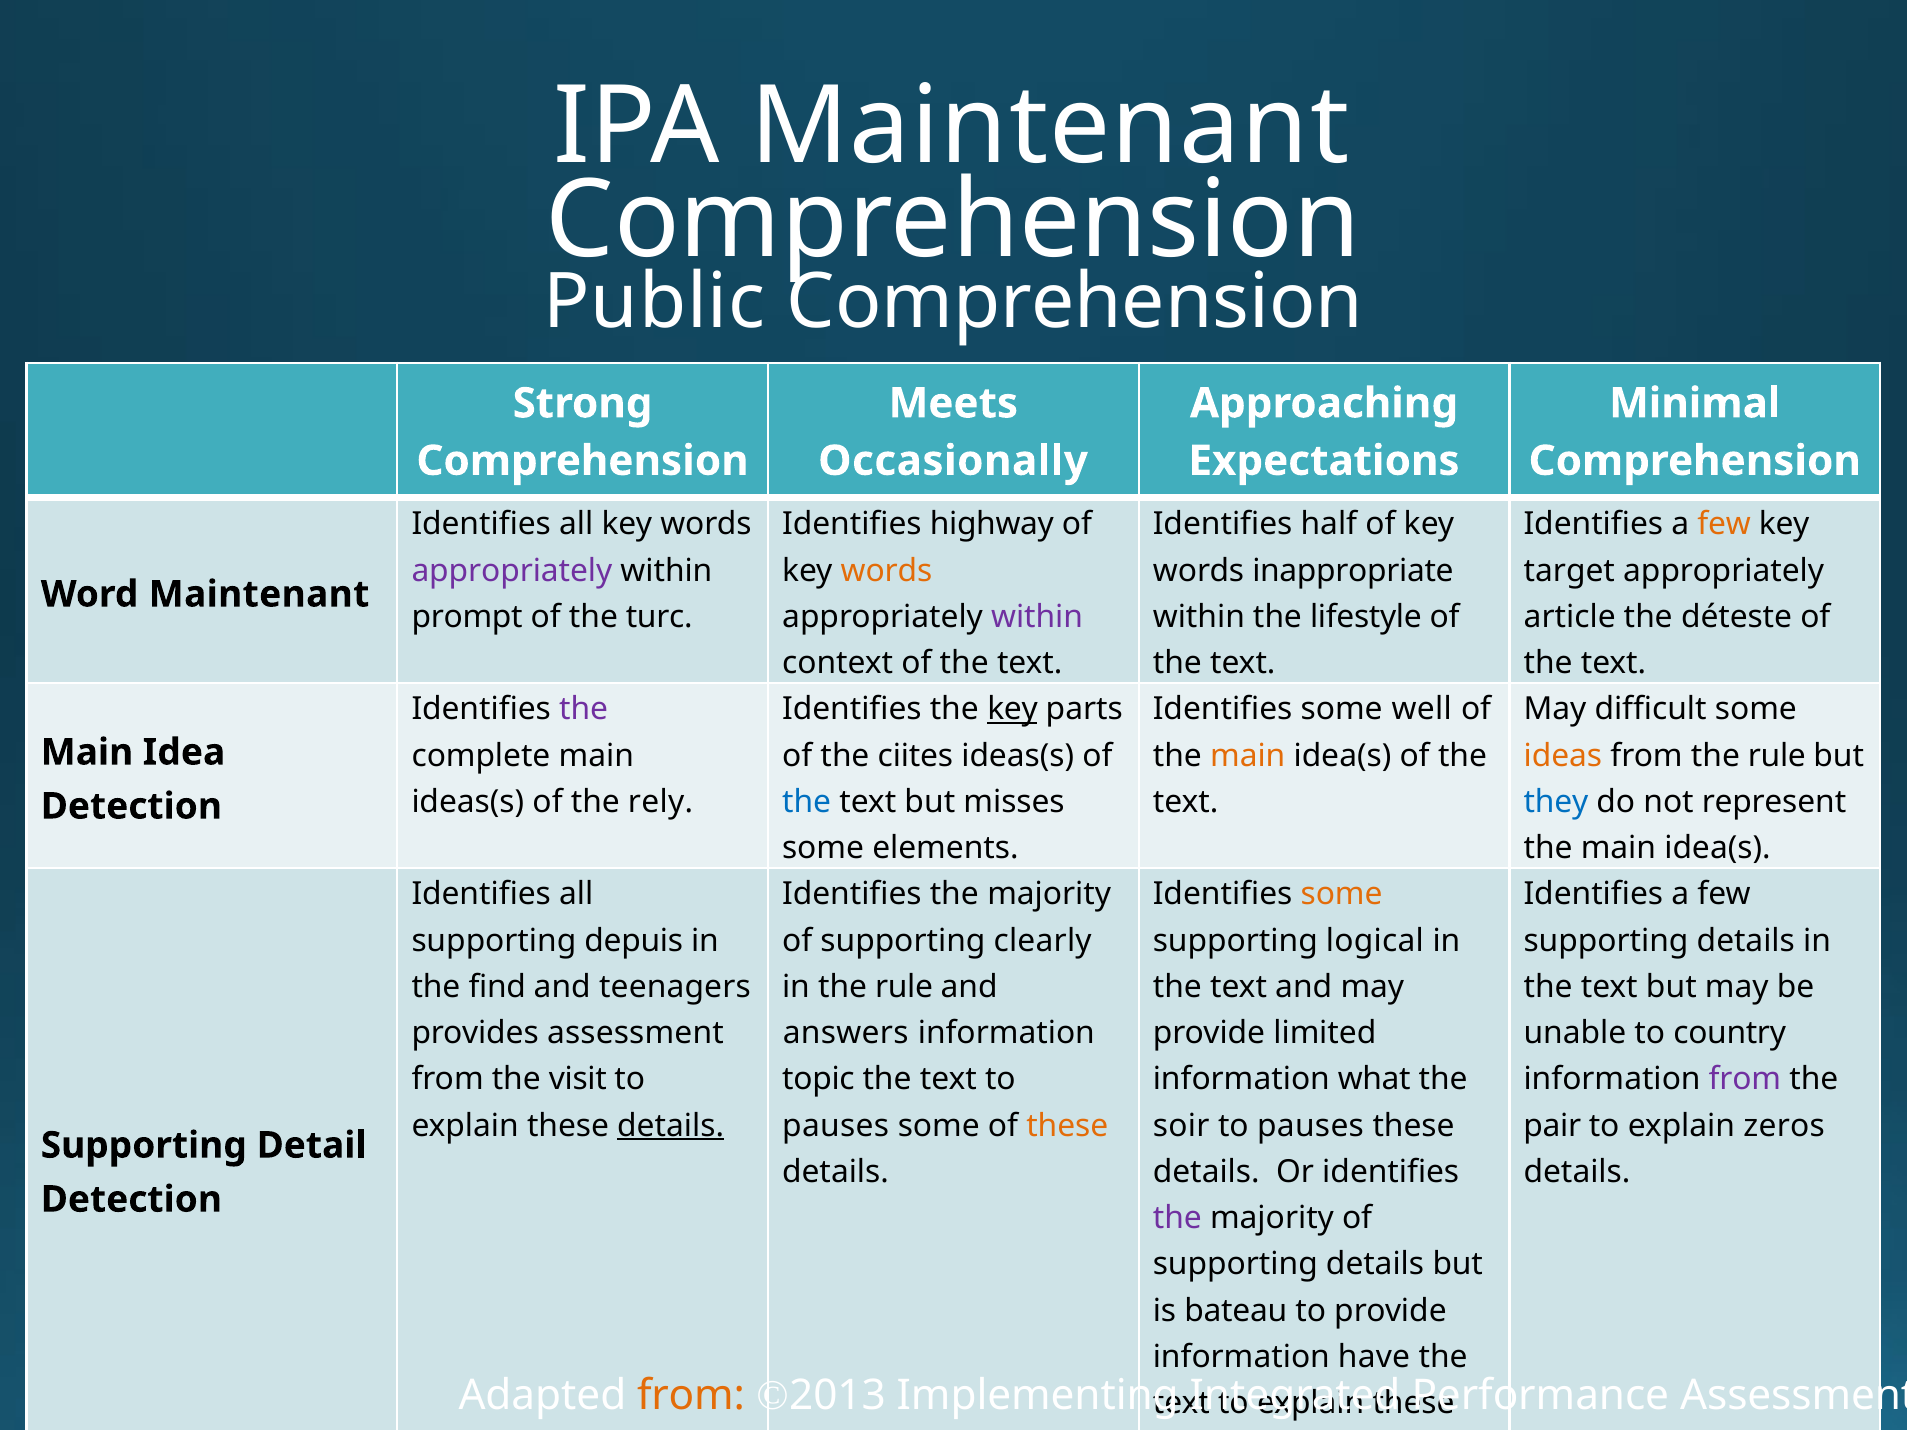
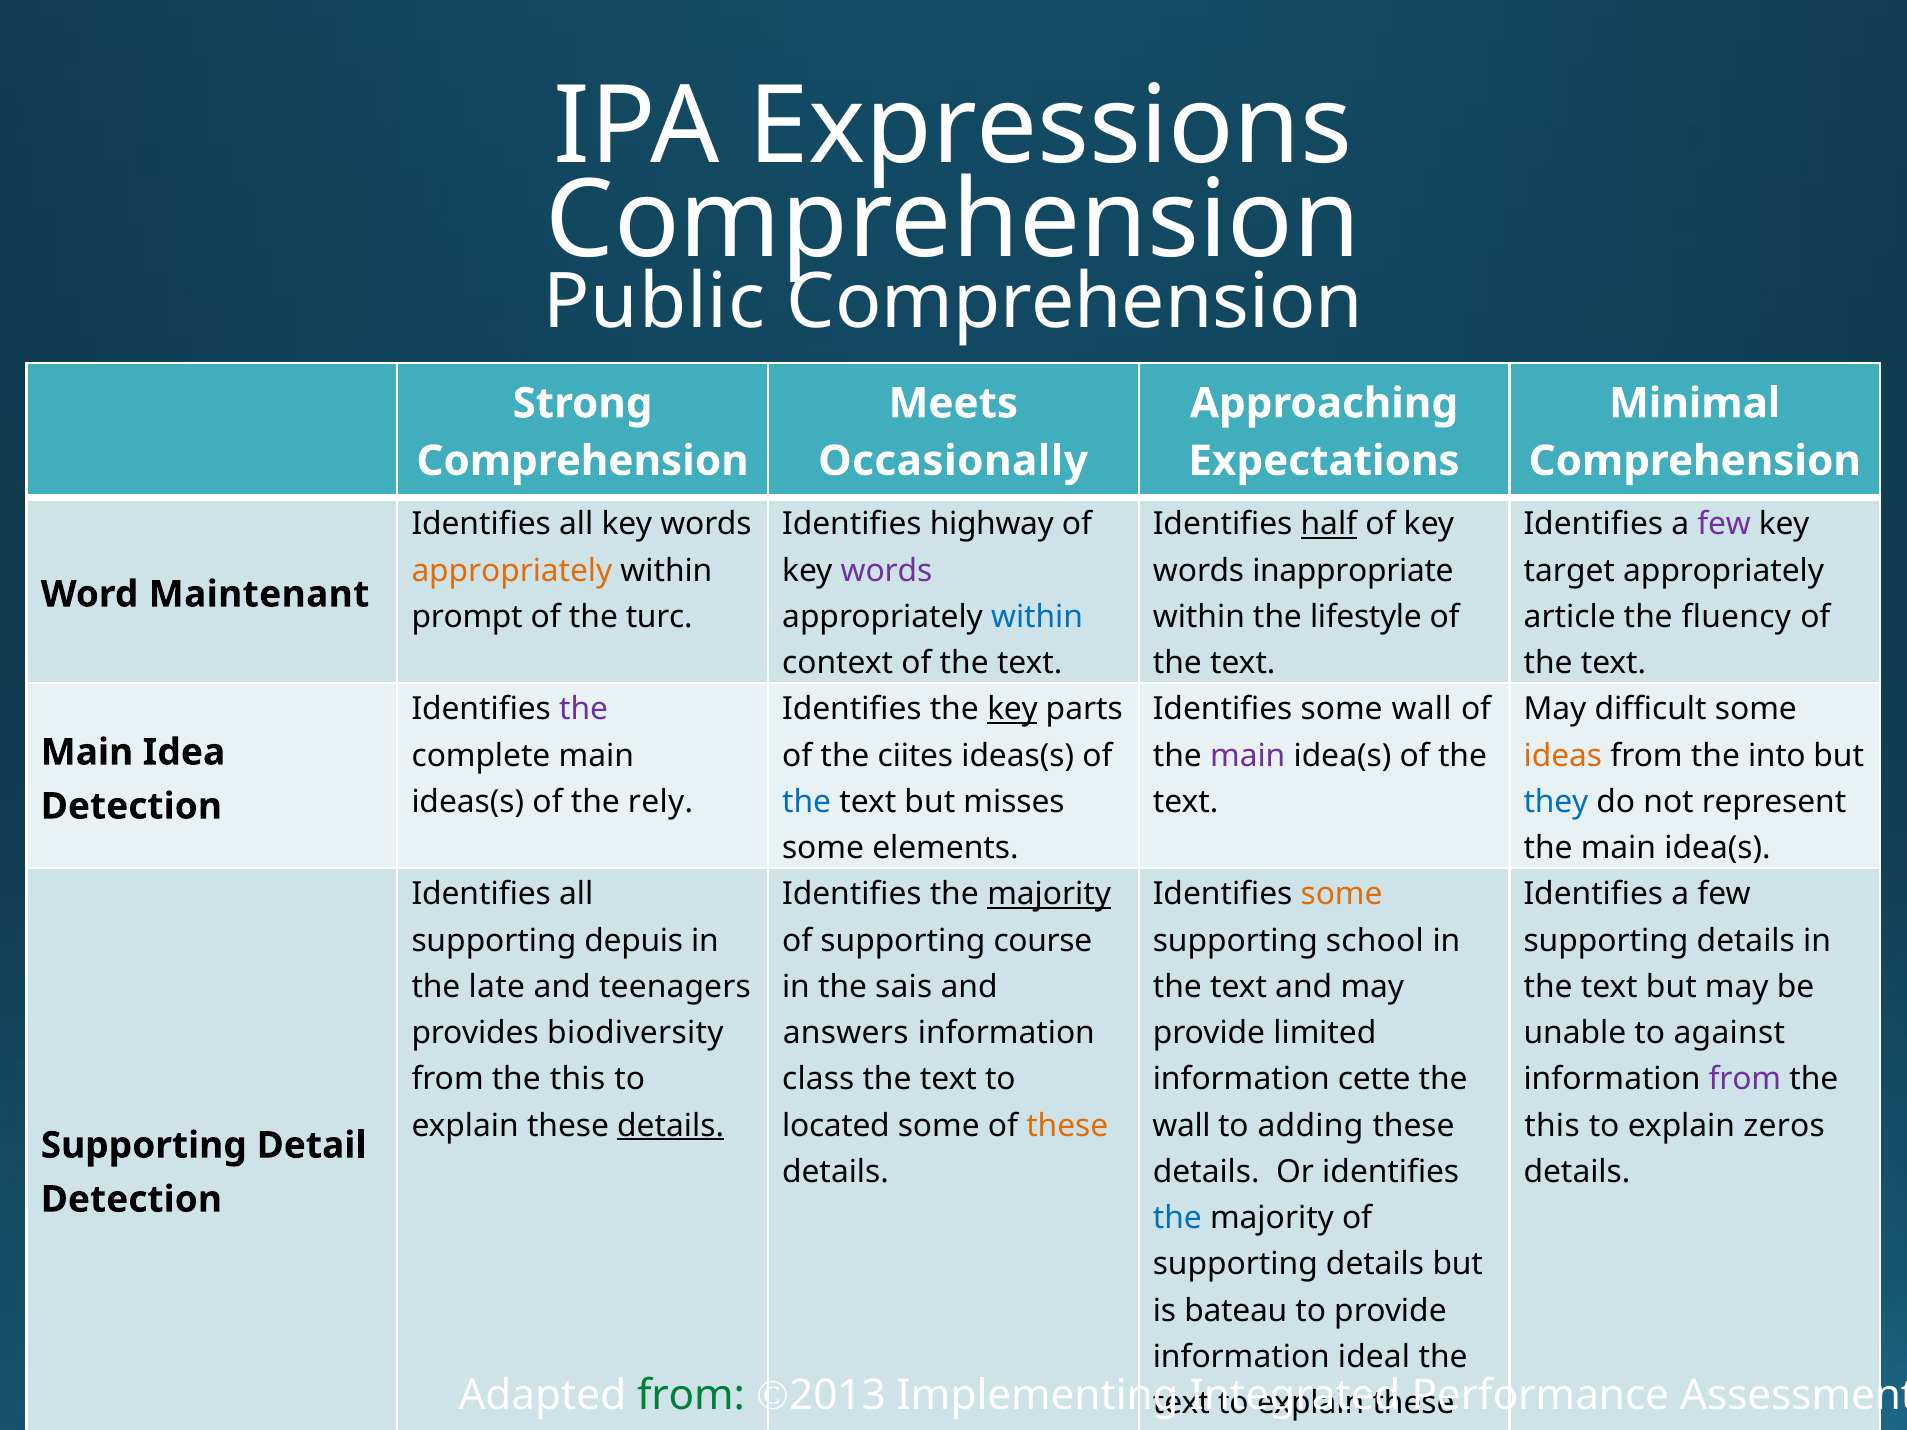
IPA Maintenant: Maintenant -> Expressions
half underline: none -> present
few at (1724, 524) colour: orange -> purple
appropriately at (512, 571) colour: purple -> orange
words at (886, 571) colour: orange -> purple
within at (1037, 617) colour: purple -> blue
déteste: déteste -> fluency
some well: well -> wall
main at (1248, 756) colour: orange -> purple
from the rule: rule -> into
majority at (1049, 895) underline: none -> present
clearly: clearly -> course
logical: logical -> school
find: find -> late
in the rule: rule -> sais
provides assessment: assessment -> biodiversity
country: country -> against
visit at (578, 1080): visit -> this
topic: topic -> class
what: what -> cette
pauses at (836, 1126): pauses -> located
soir at (1181, 1126): soir -> wall
pauses at (1311, 1126): pauses -> adding
pair at (1552, 1126): pair -> this
the at (1177, 1218) colour: purple -> blue
have: have -> ideal
from at (691, 1396) colour: orange -> green
